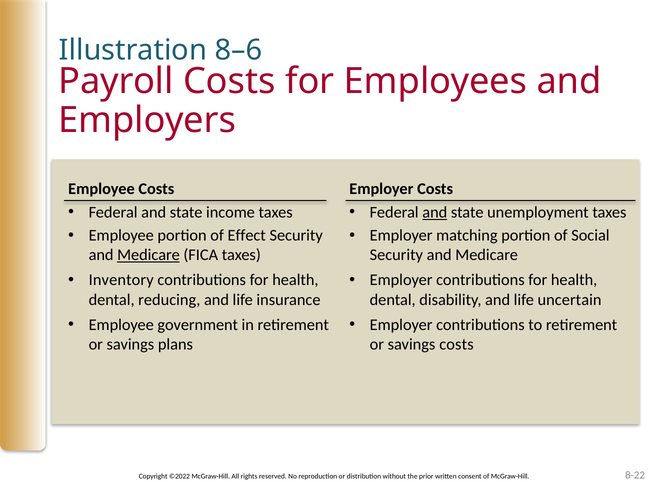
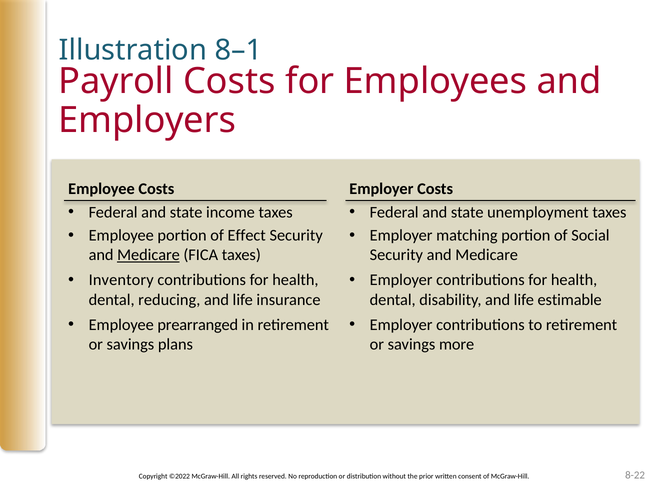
8–6: 8–6 -> 8–1
and at (435, 213) underline: present -> none
uncertain: uncertain -> estimable
government: government -> prearranged
savings costs: costs -> more
